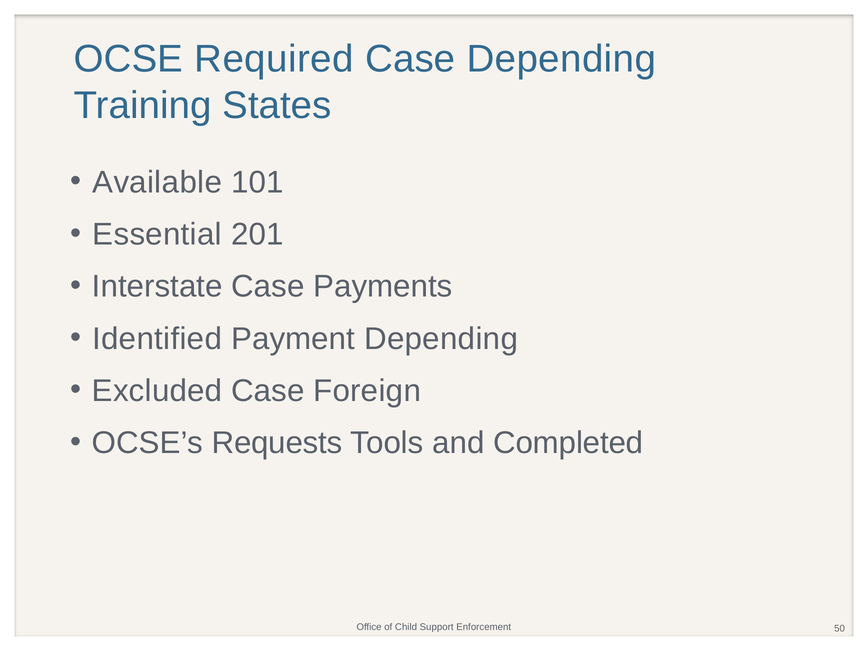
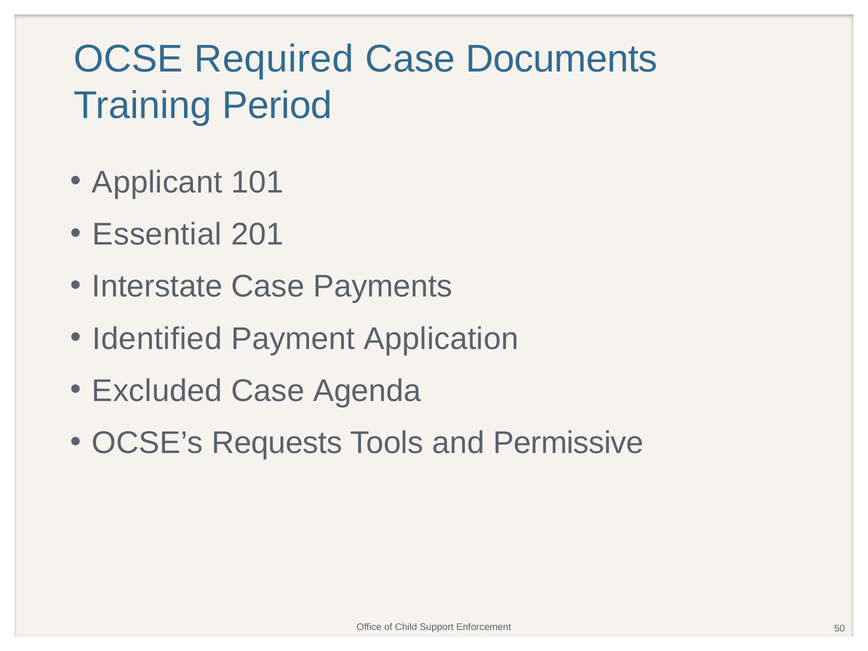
Case Depending: Depending -> Documents
States: States -> Period
Available: Available -> Applicant
Payment Depending: Depending -> Application
Foreign: Foreign -> Agenda
Completed: Completed -> Permissive
